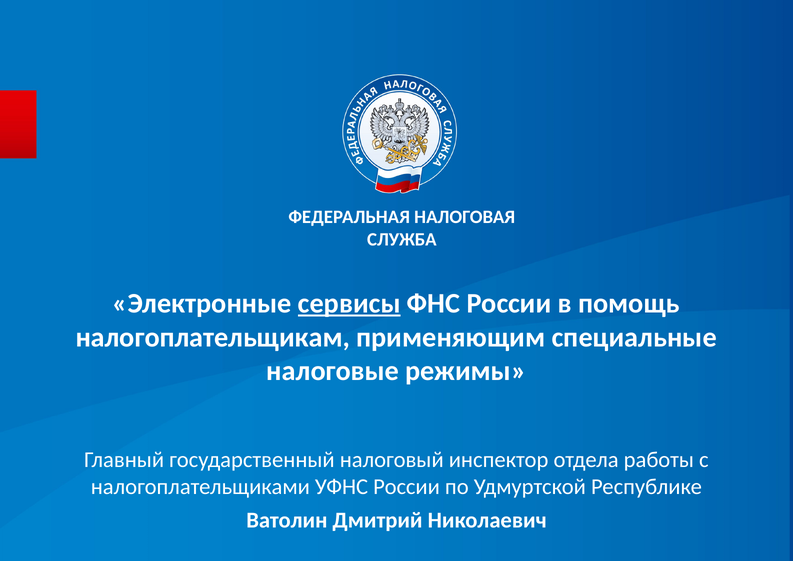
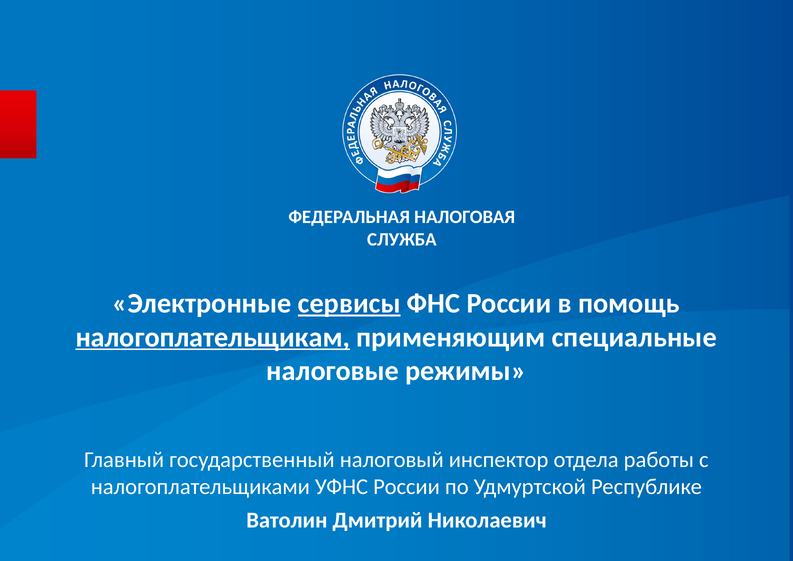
налогоплательщикам underline: none -> present
